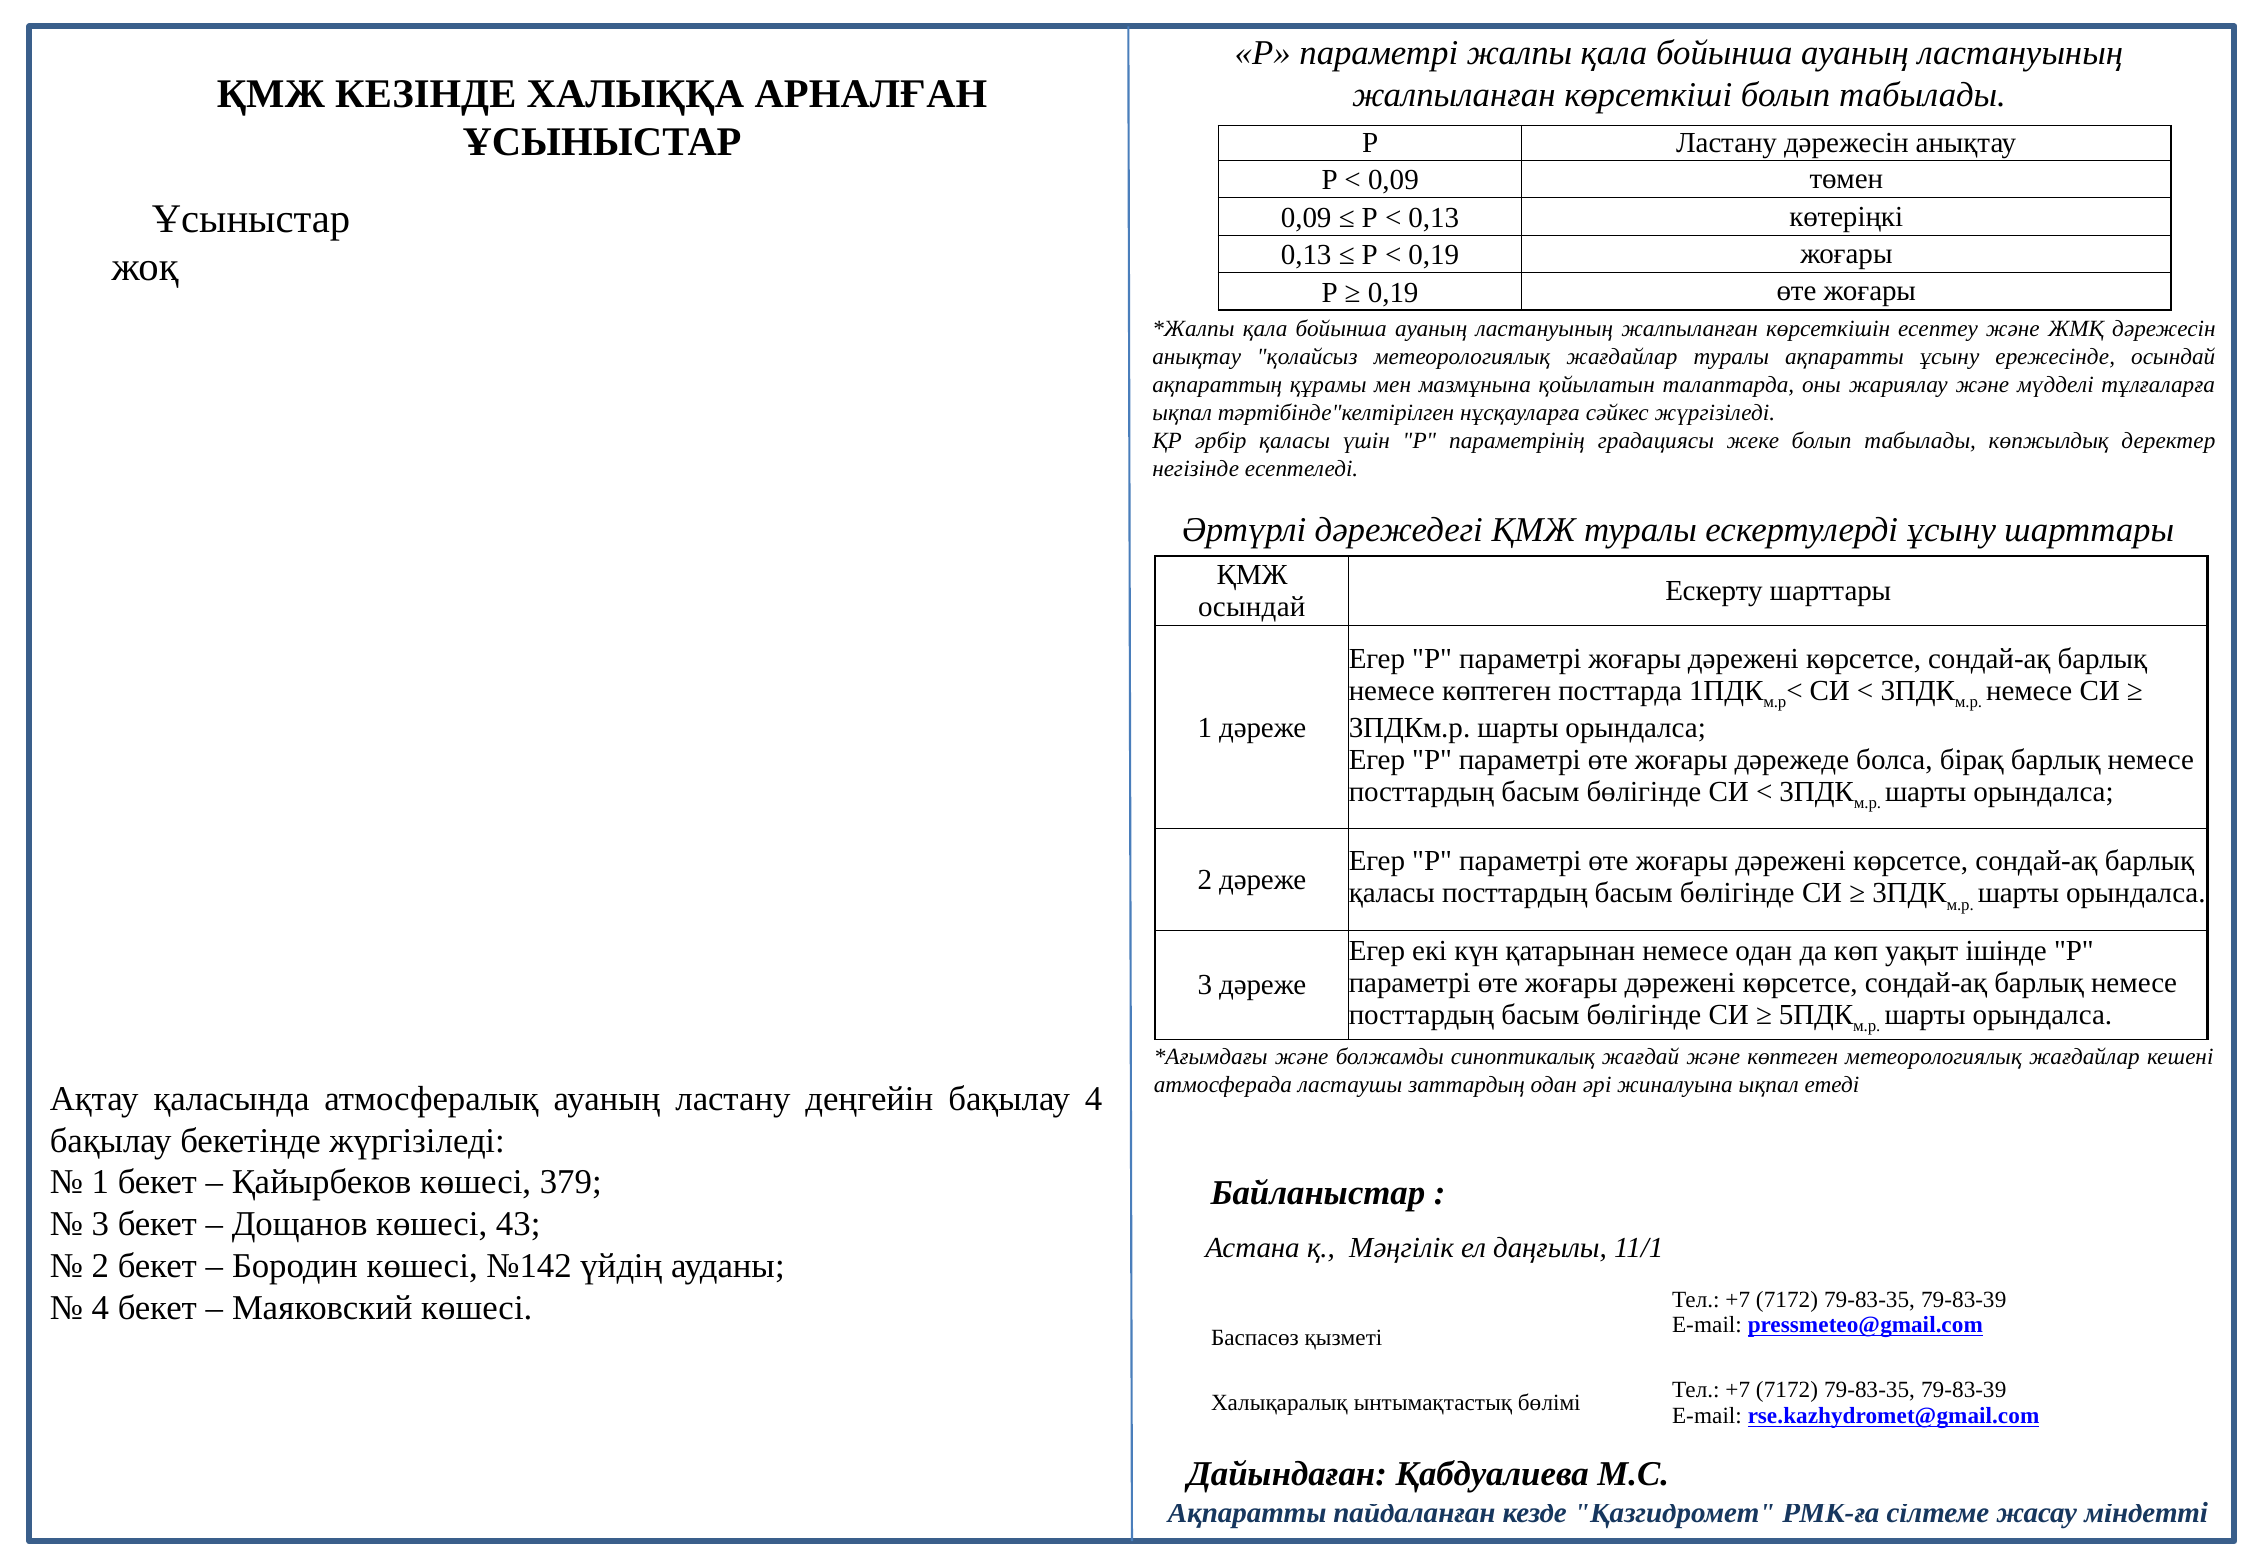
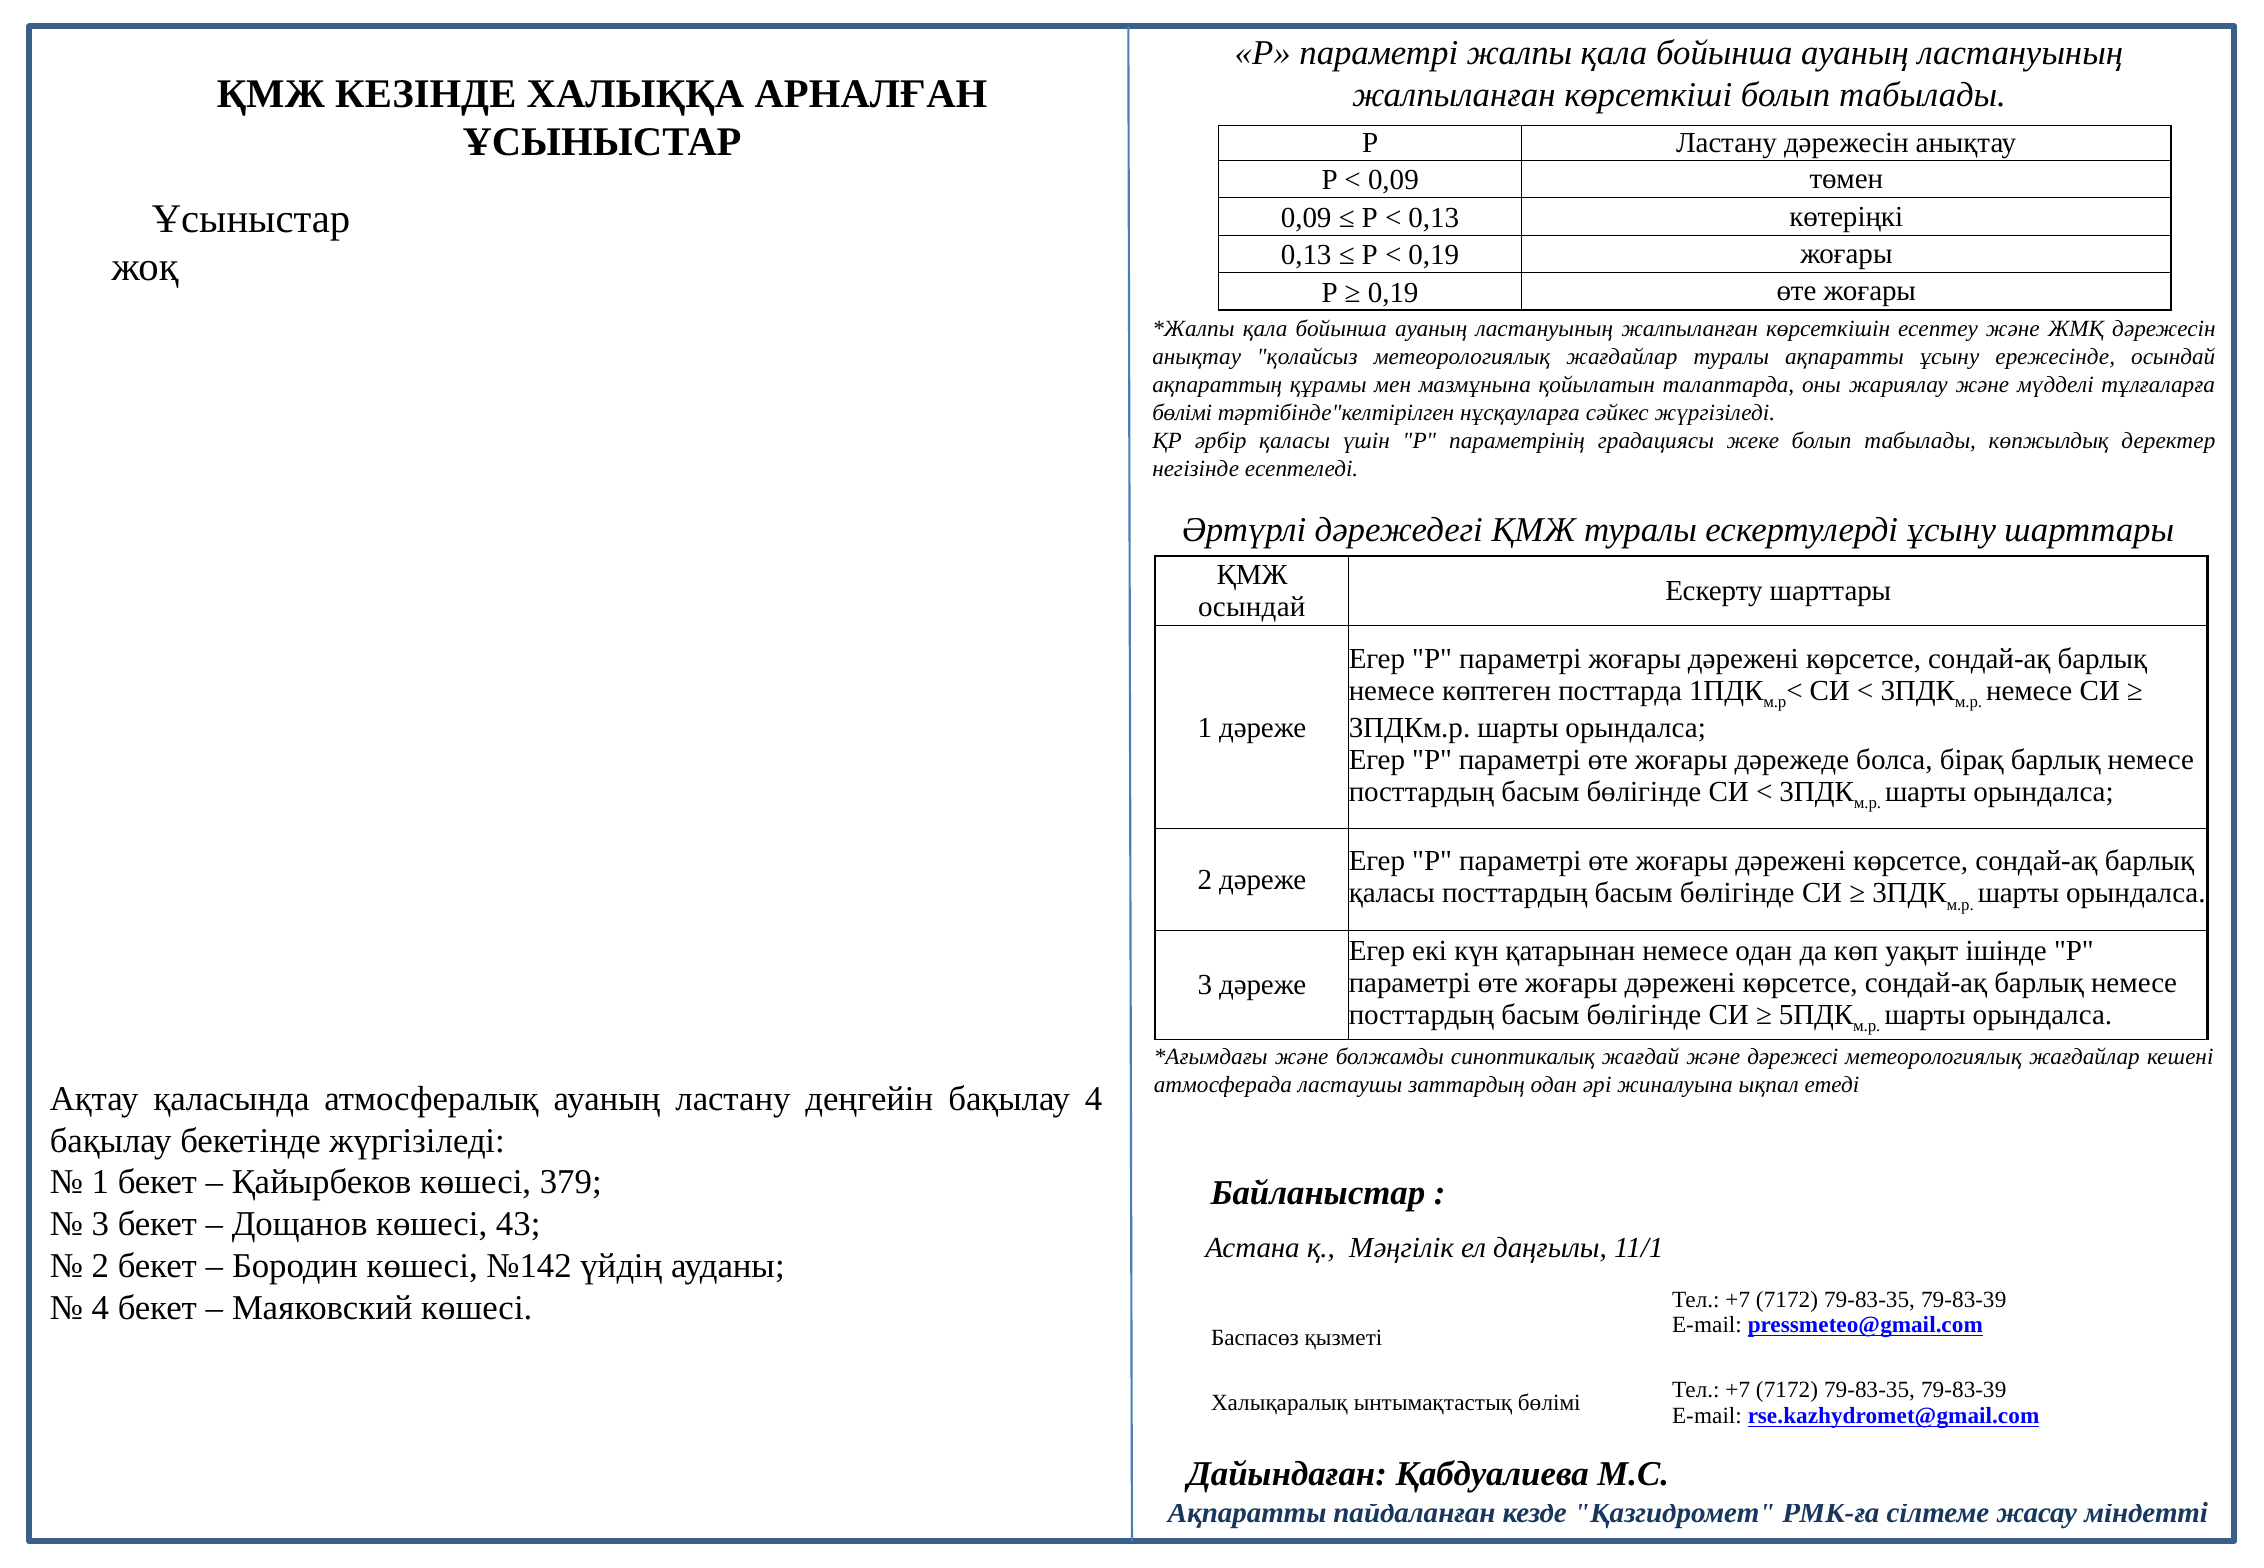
ықпал at (1182, 413): ықпал -> бөлімі
және көптеген: көптеген -> дәрежесі
